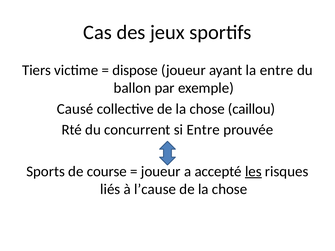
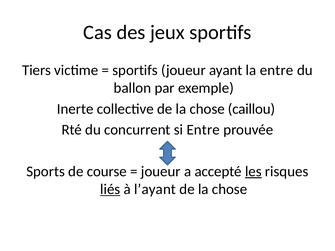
dispose at (135, 70): dispose -> sportifs
Causé: Causé -> Inerte
liés underline: none -> present
l’cause: l’cause -> l’ayant
